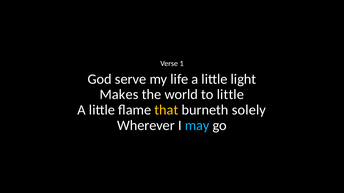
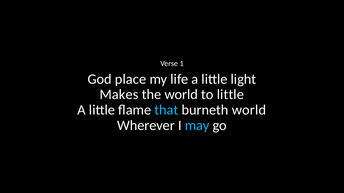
serve: serve -> place
that colour: yellow -> light blue
burneth solely: solely -> world
